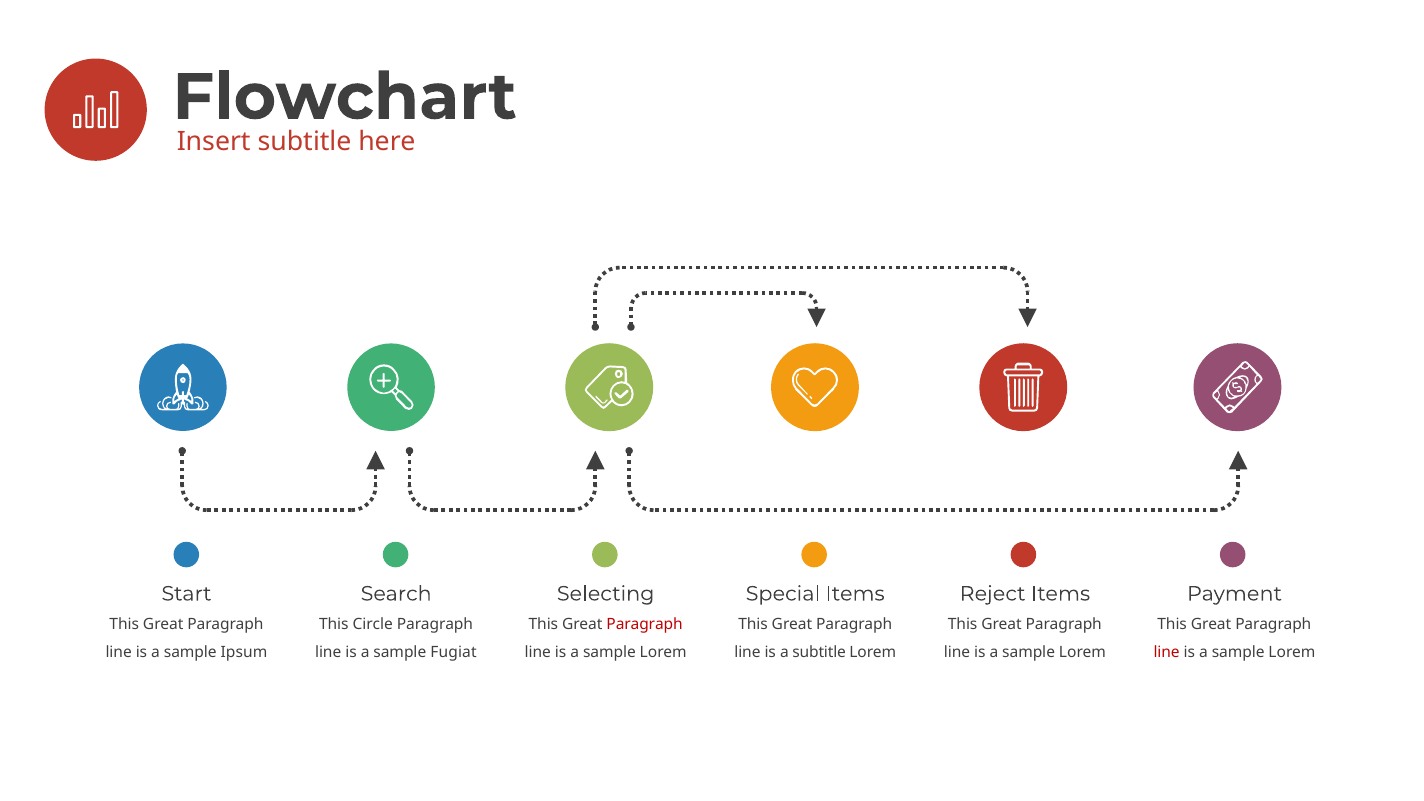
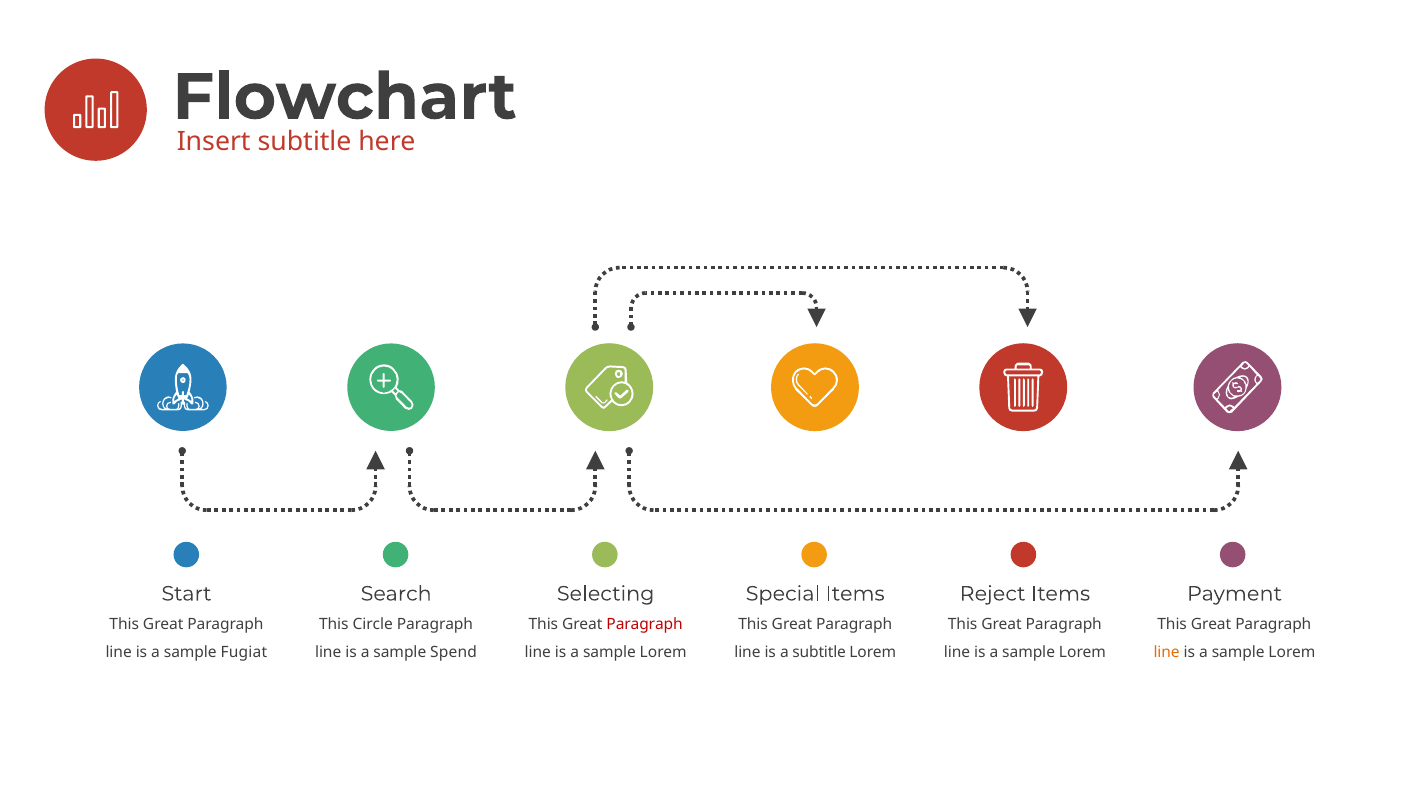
Ipsum: Ipsum -> Fugiat
Fugiat: Fugiat -> Spend
line at (1167, 652) colour: red -> orange
